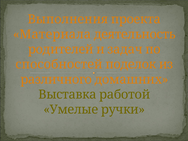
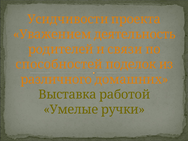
Выполнения: Выполнения -> Усидчивости
Материала: Материала -> Уважением
задач: задач -> связи
